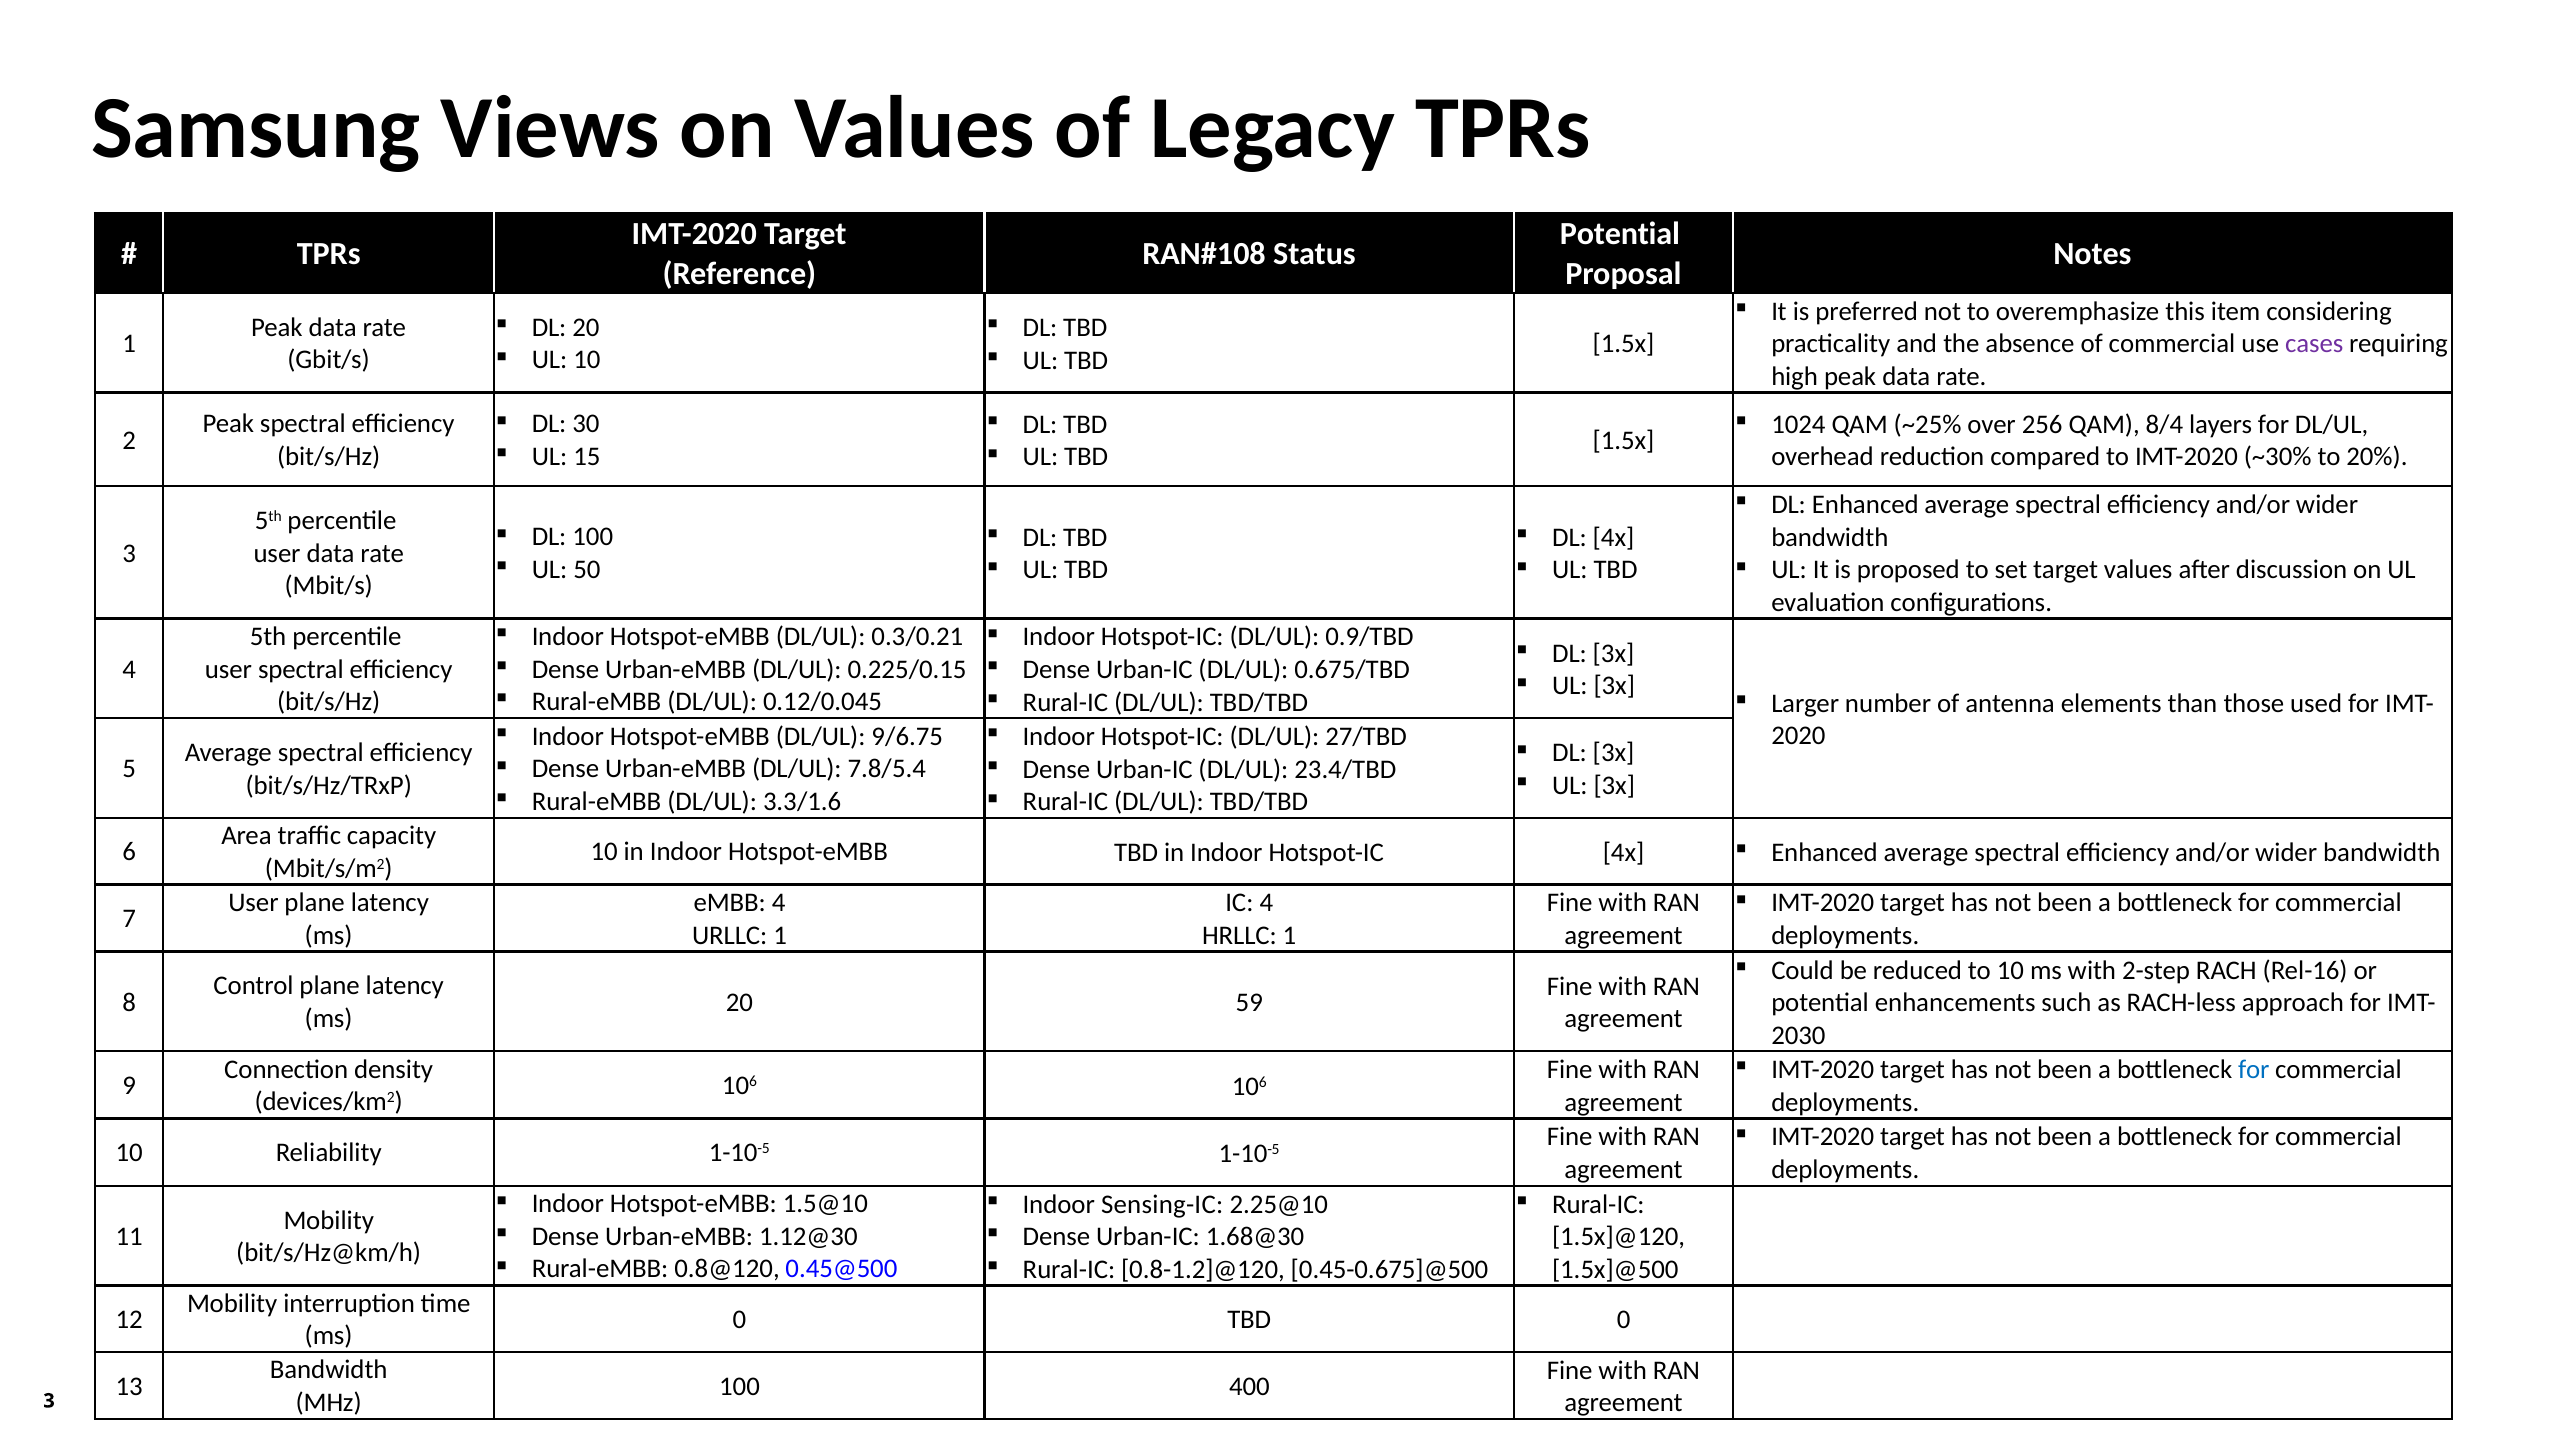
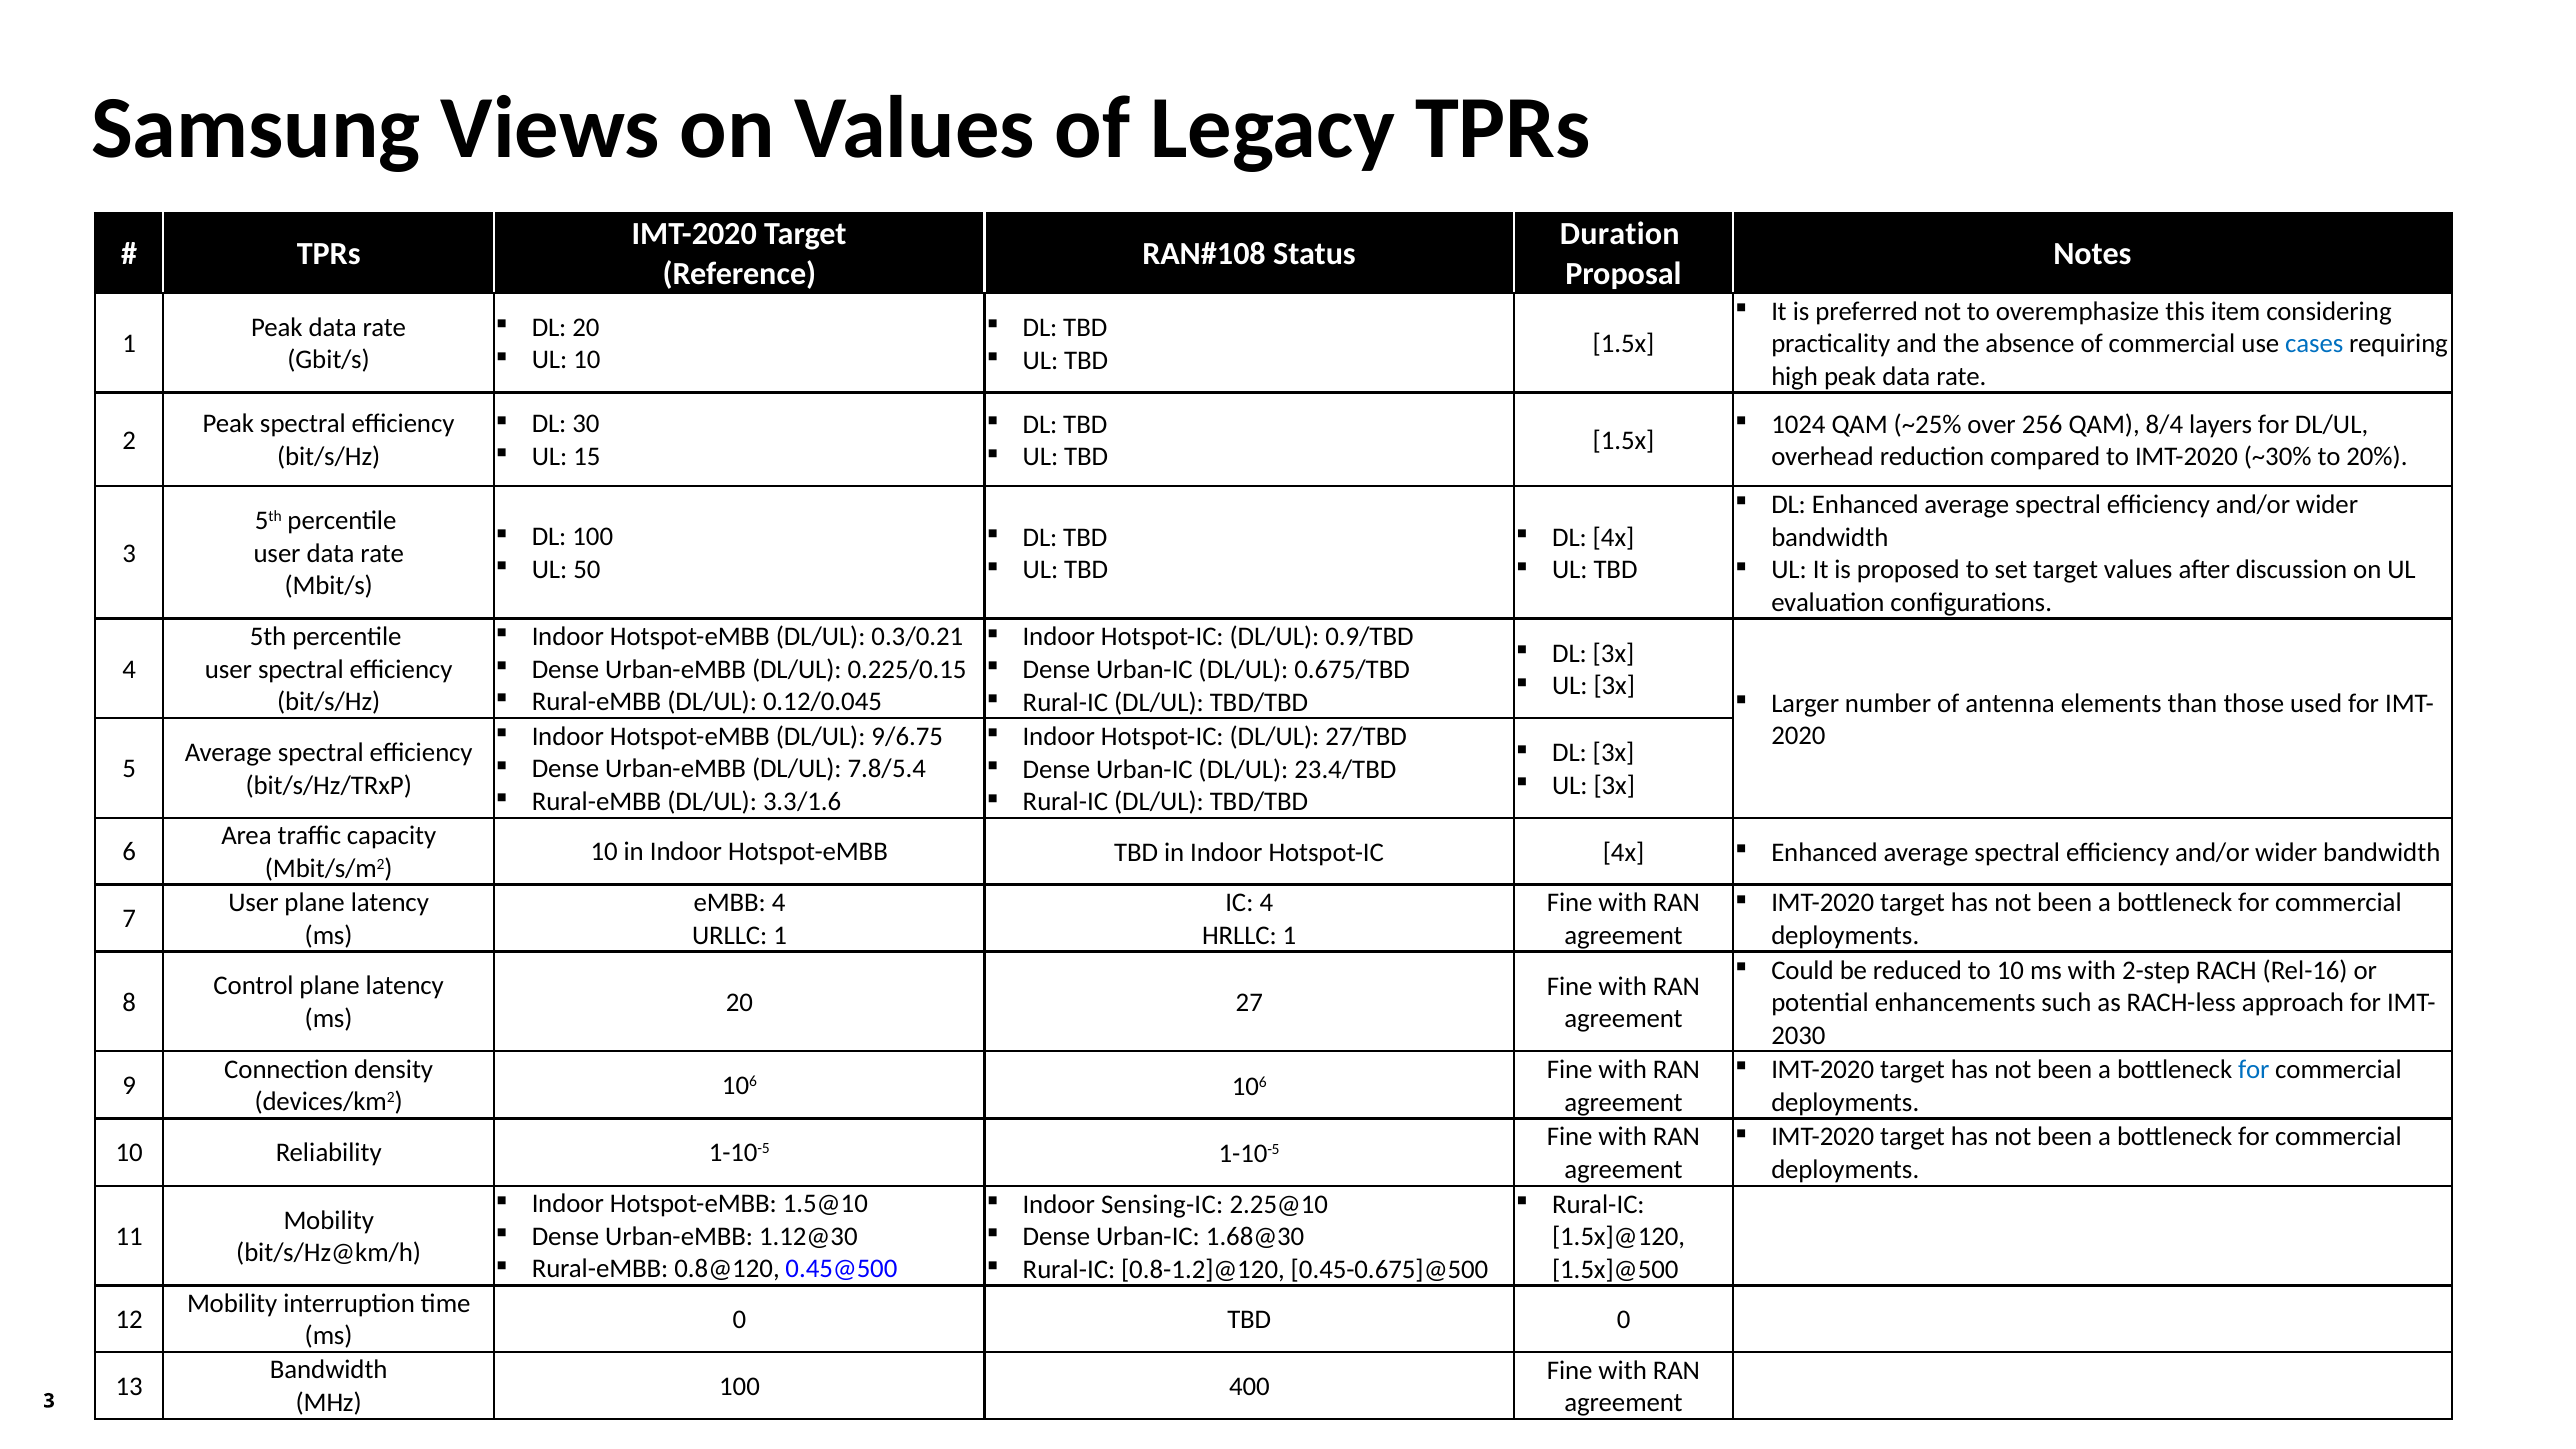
Potential at (1620, 234): Potential -> Duration
cases colour: purple -> blue
59: 59 -> 27
